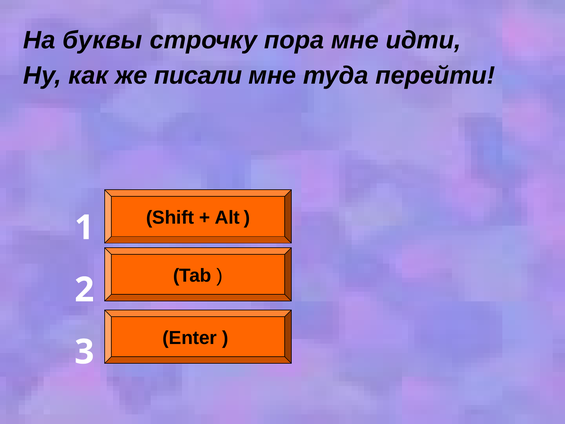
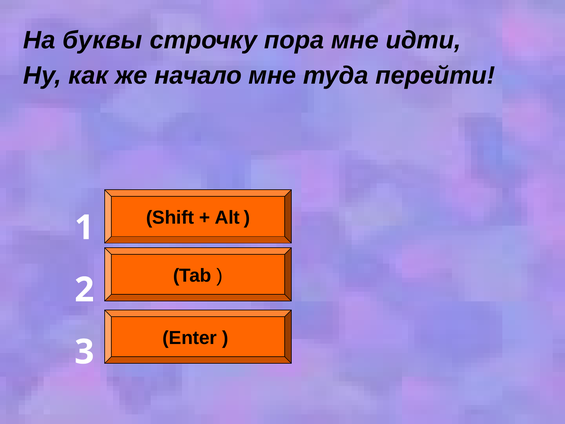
писали: писали -> начало
